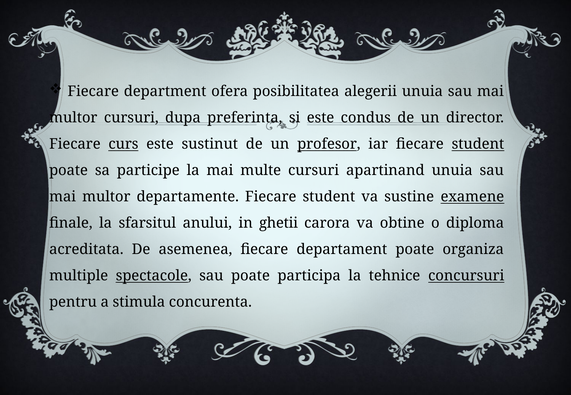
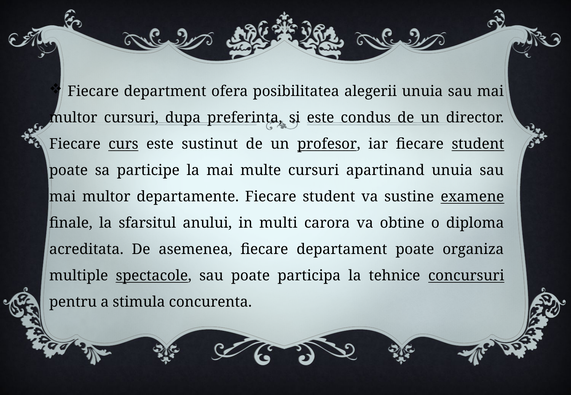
ghetii: ghetii -> multi
